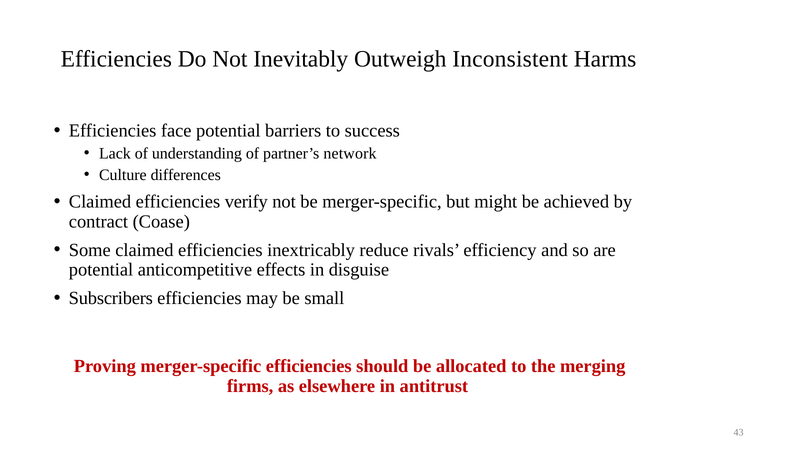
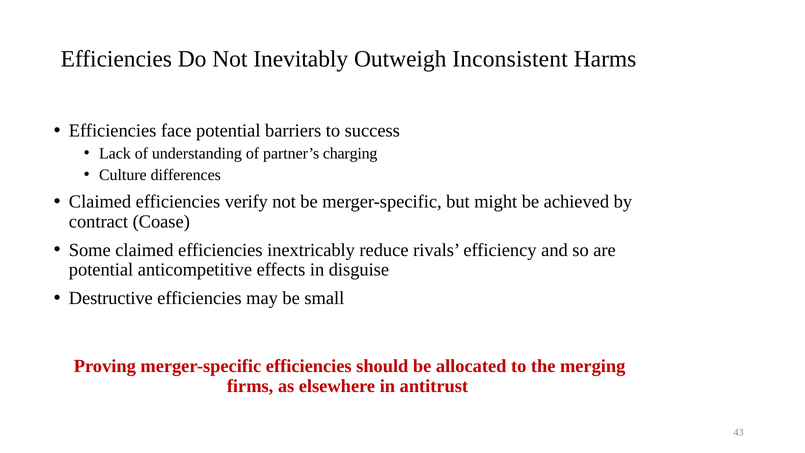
network: network -> charging
Subscribers: Subscribers -> Destructive
